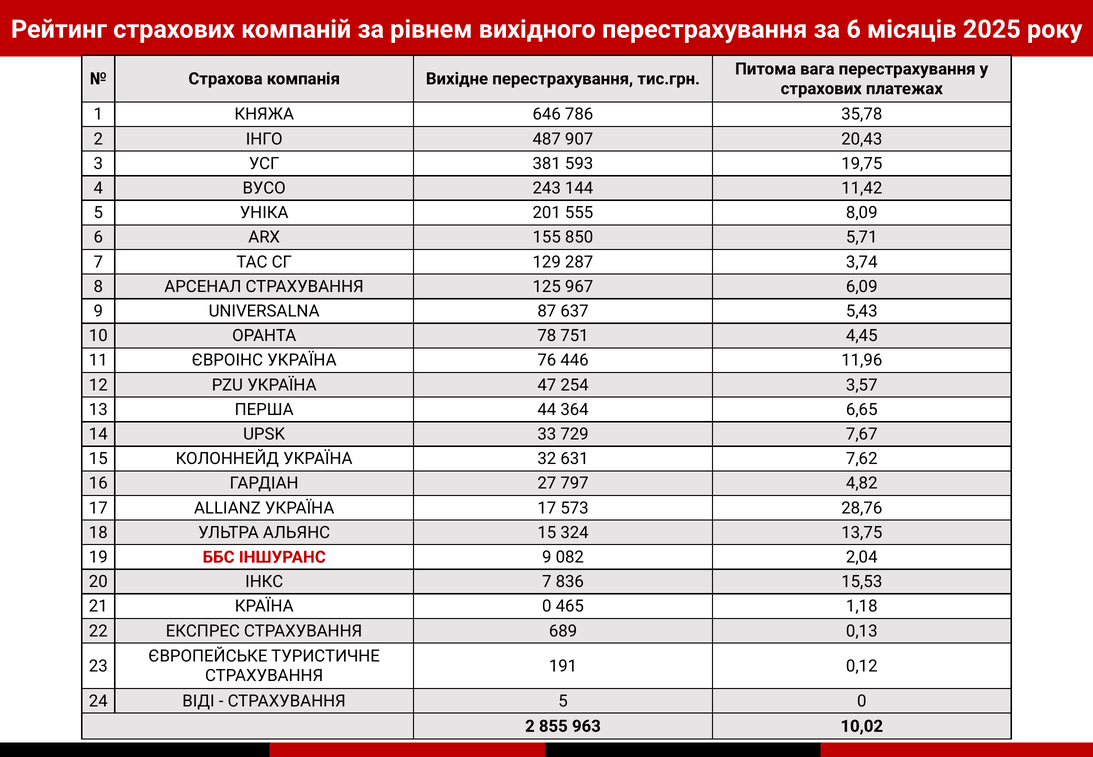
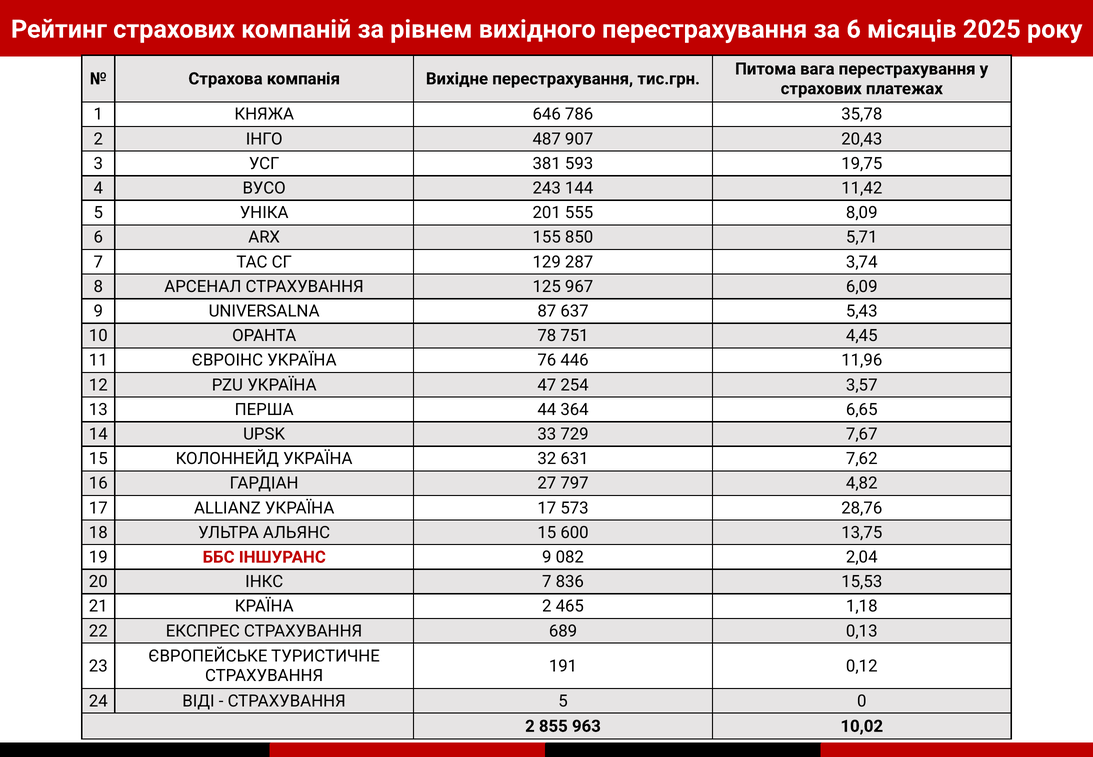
324: 324 -> 600
КРАЇНА 0: 0 -> 2
